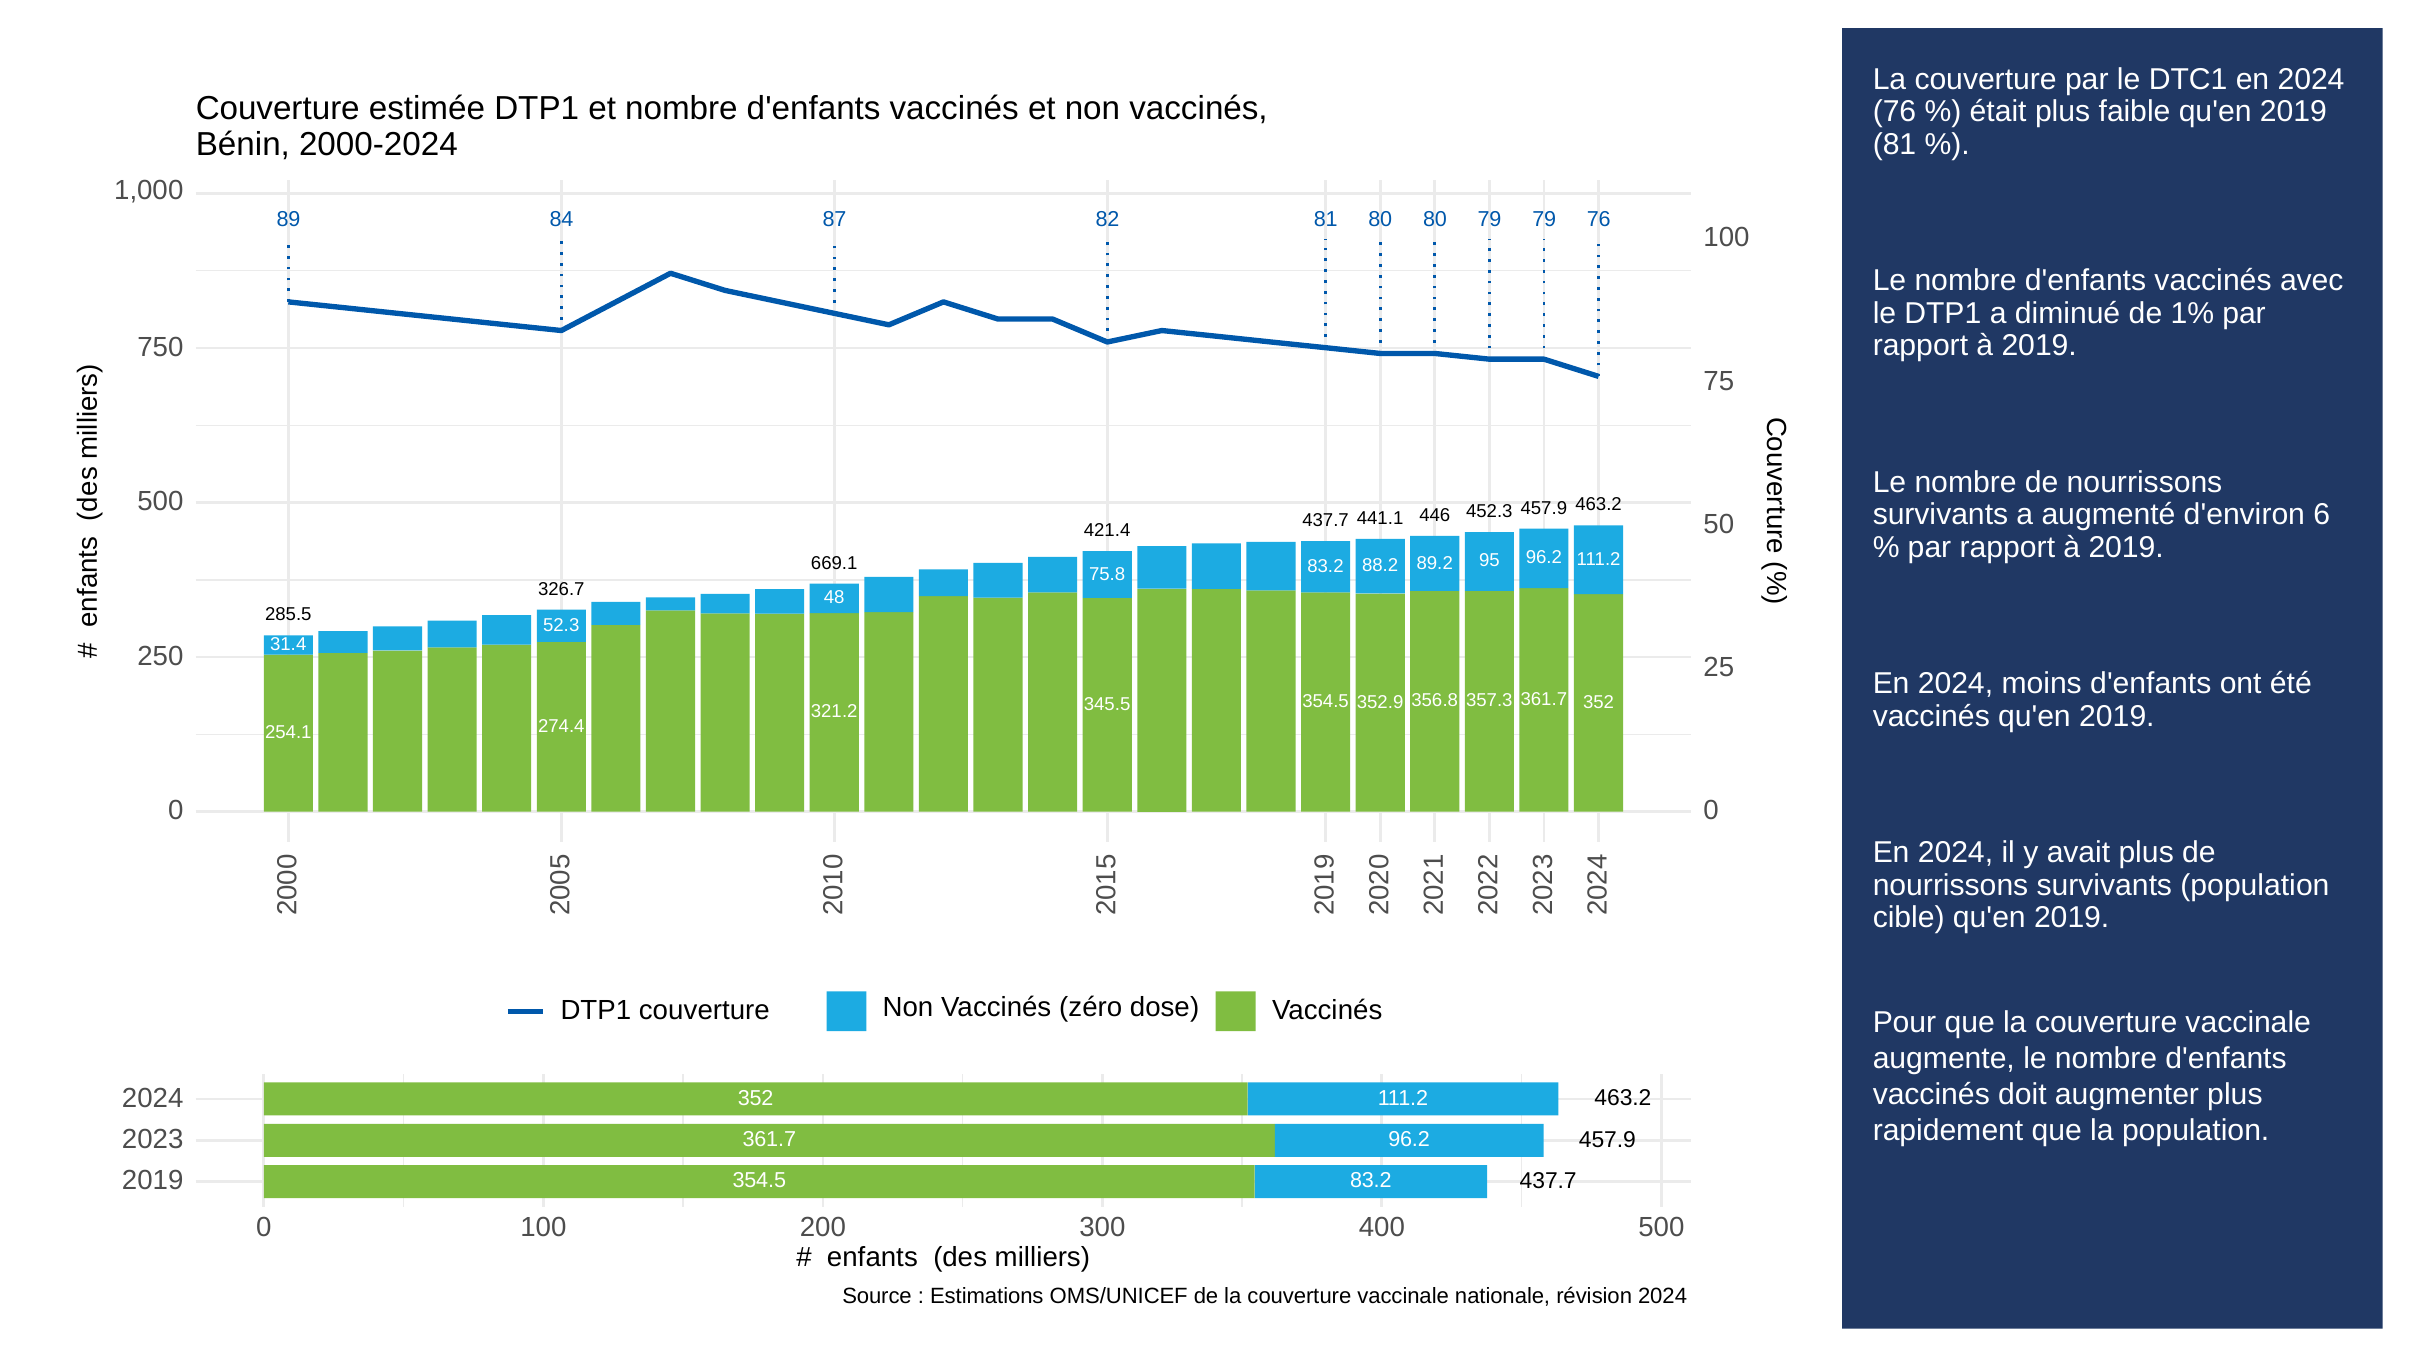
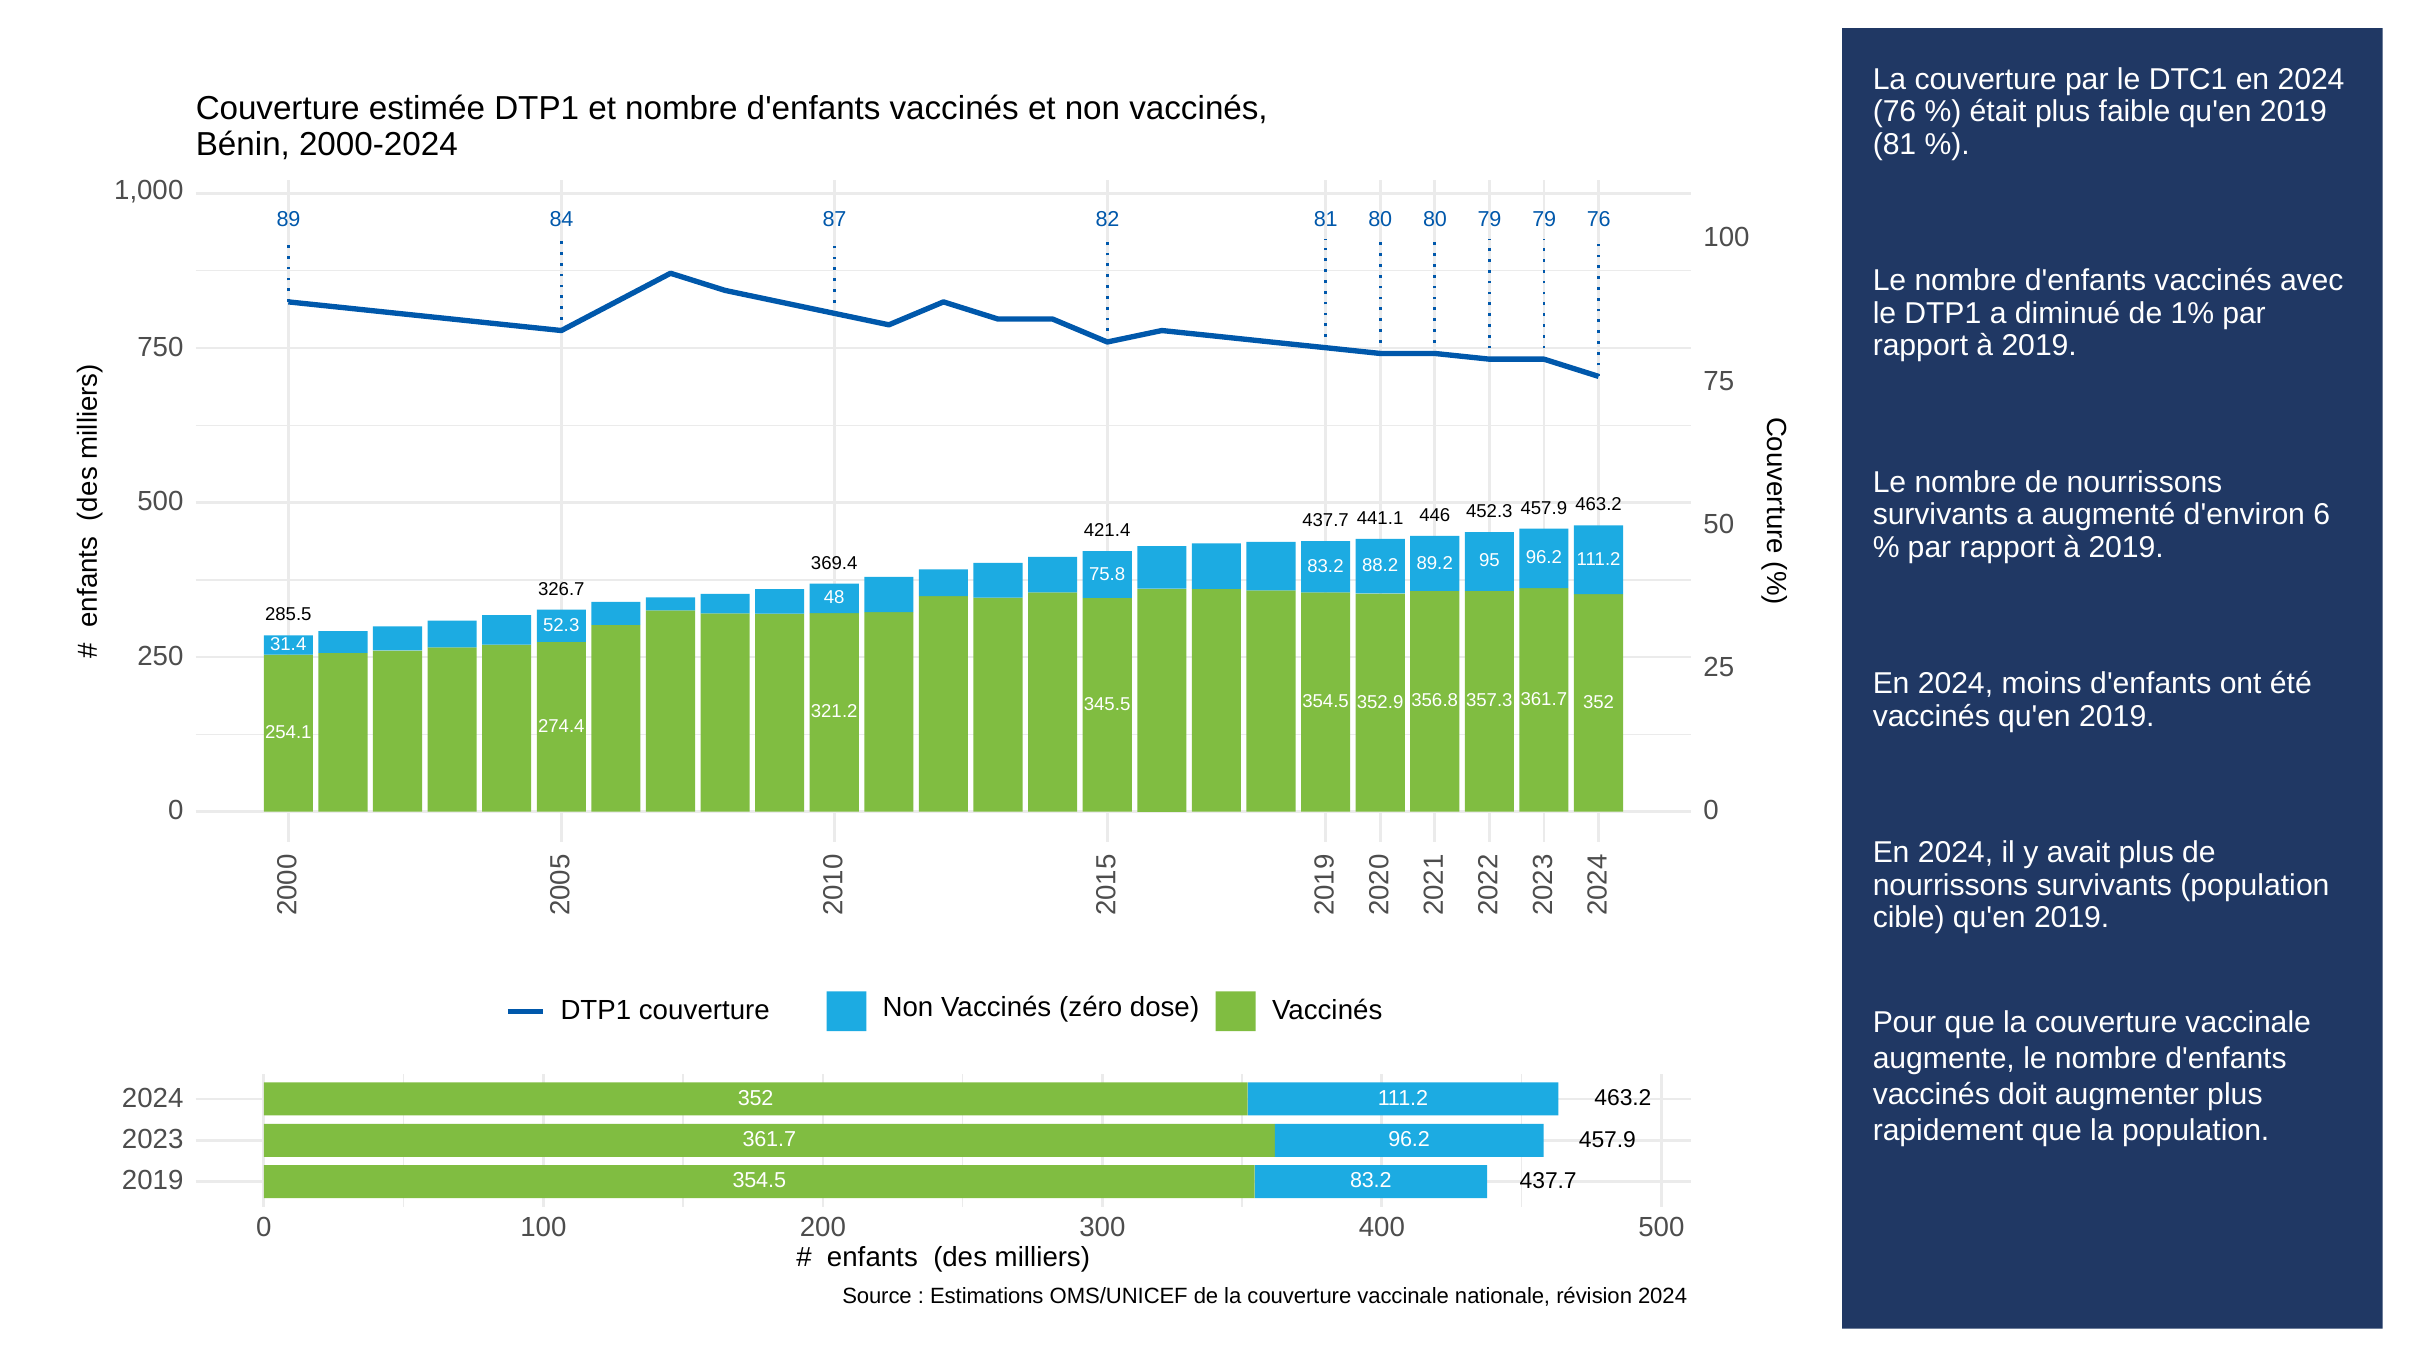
669.1: 669.1 -> 369.4
